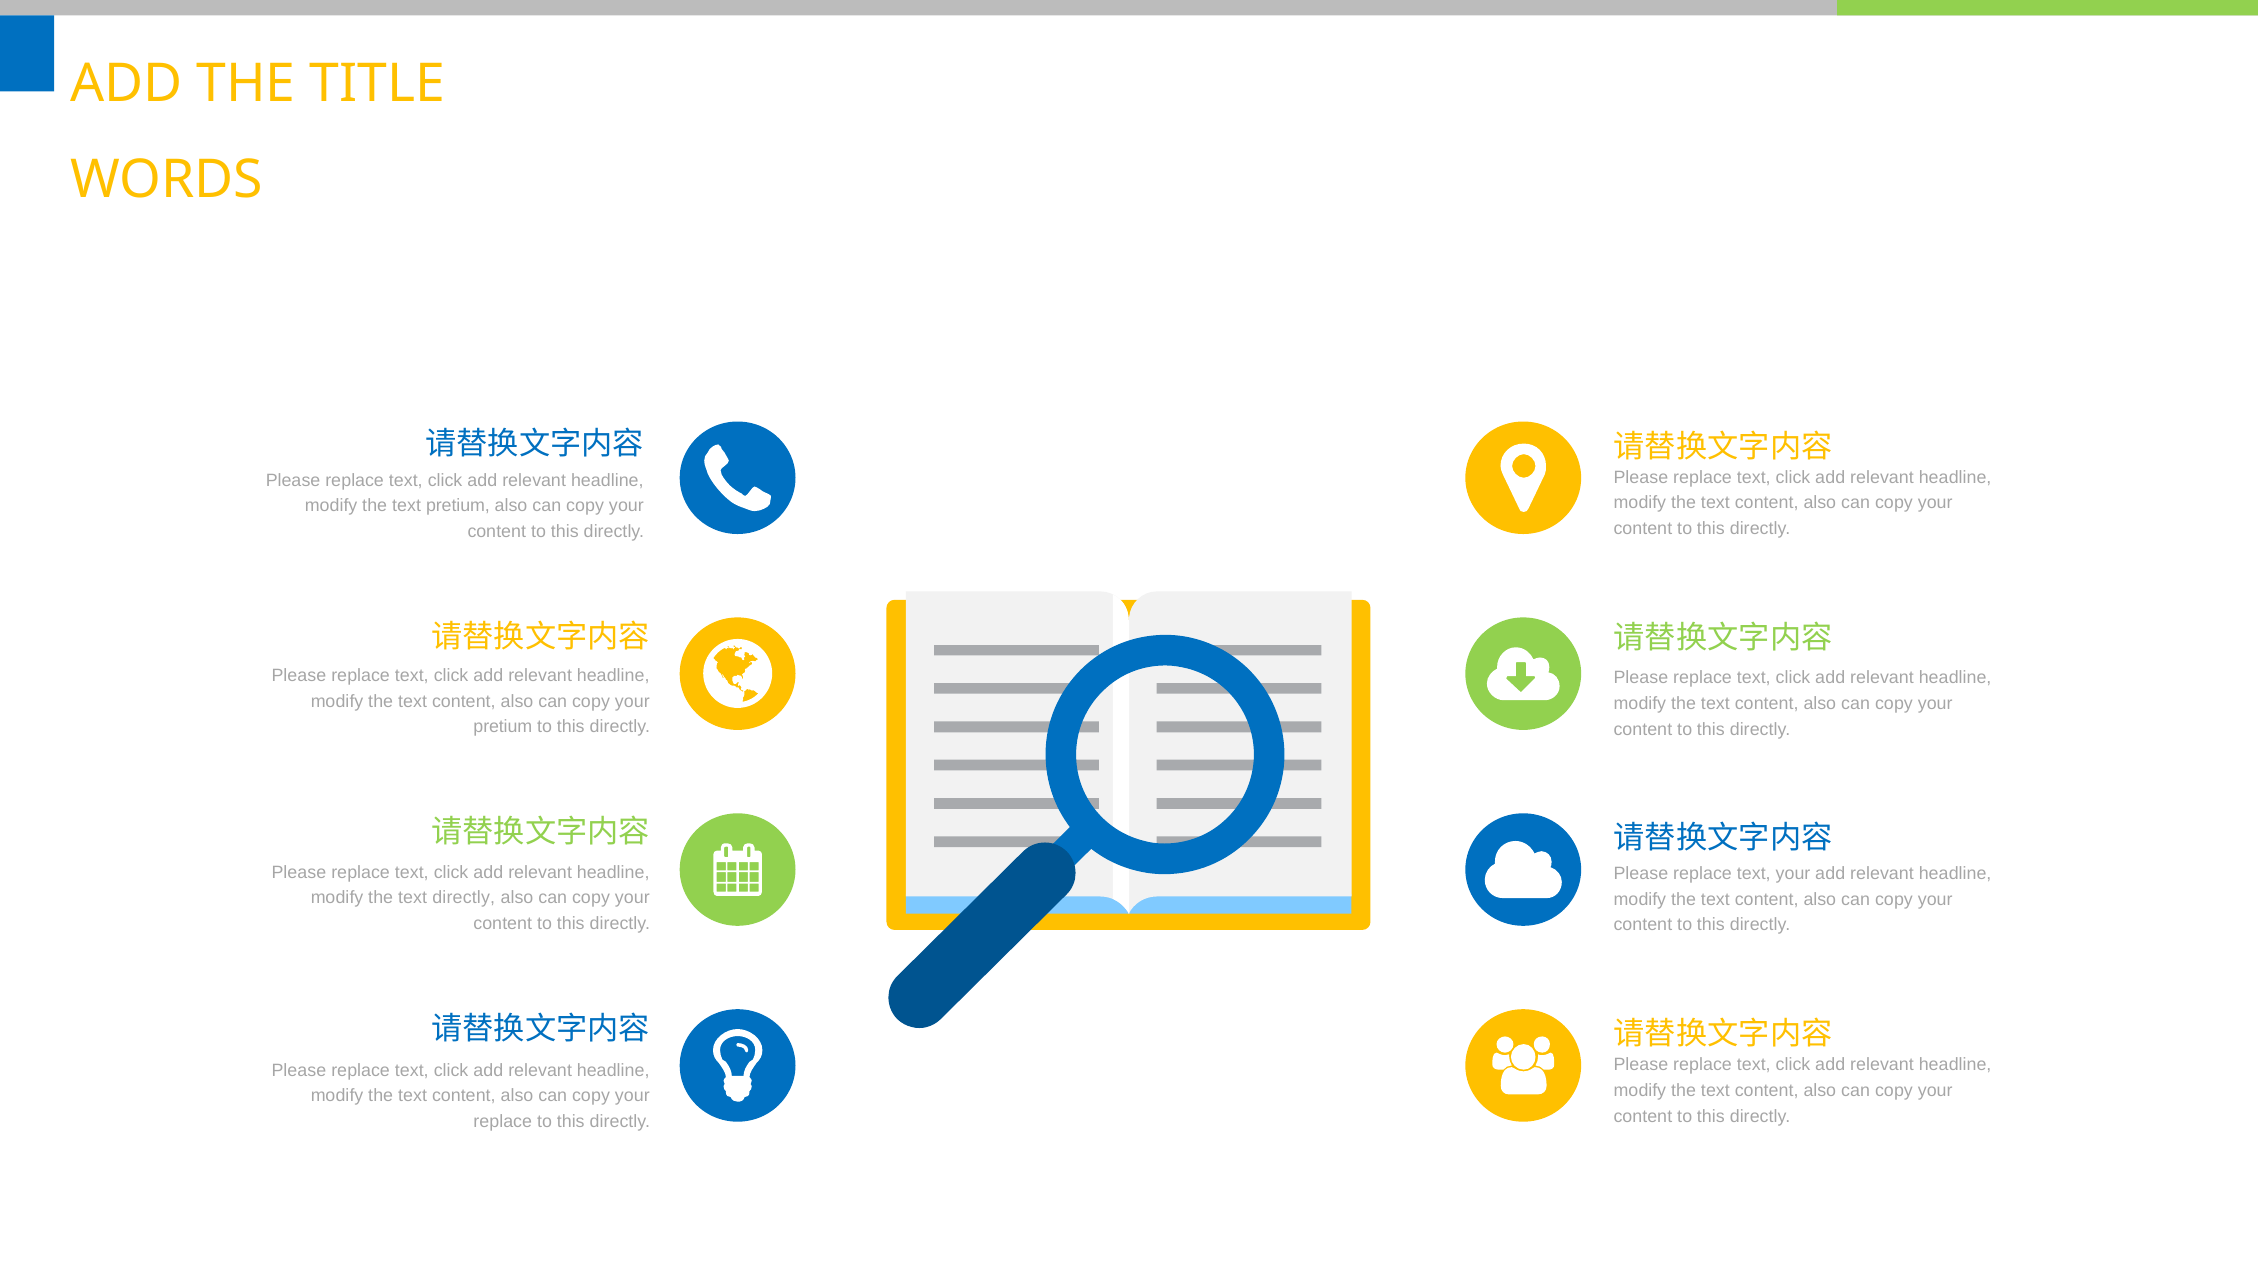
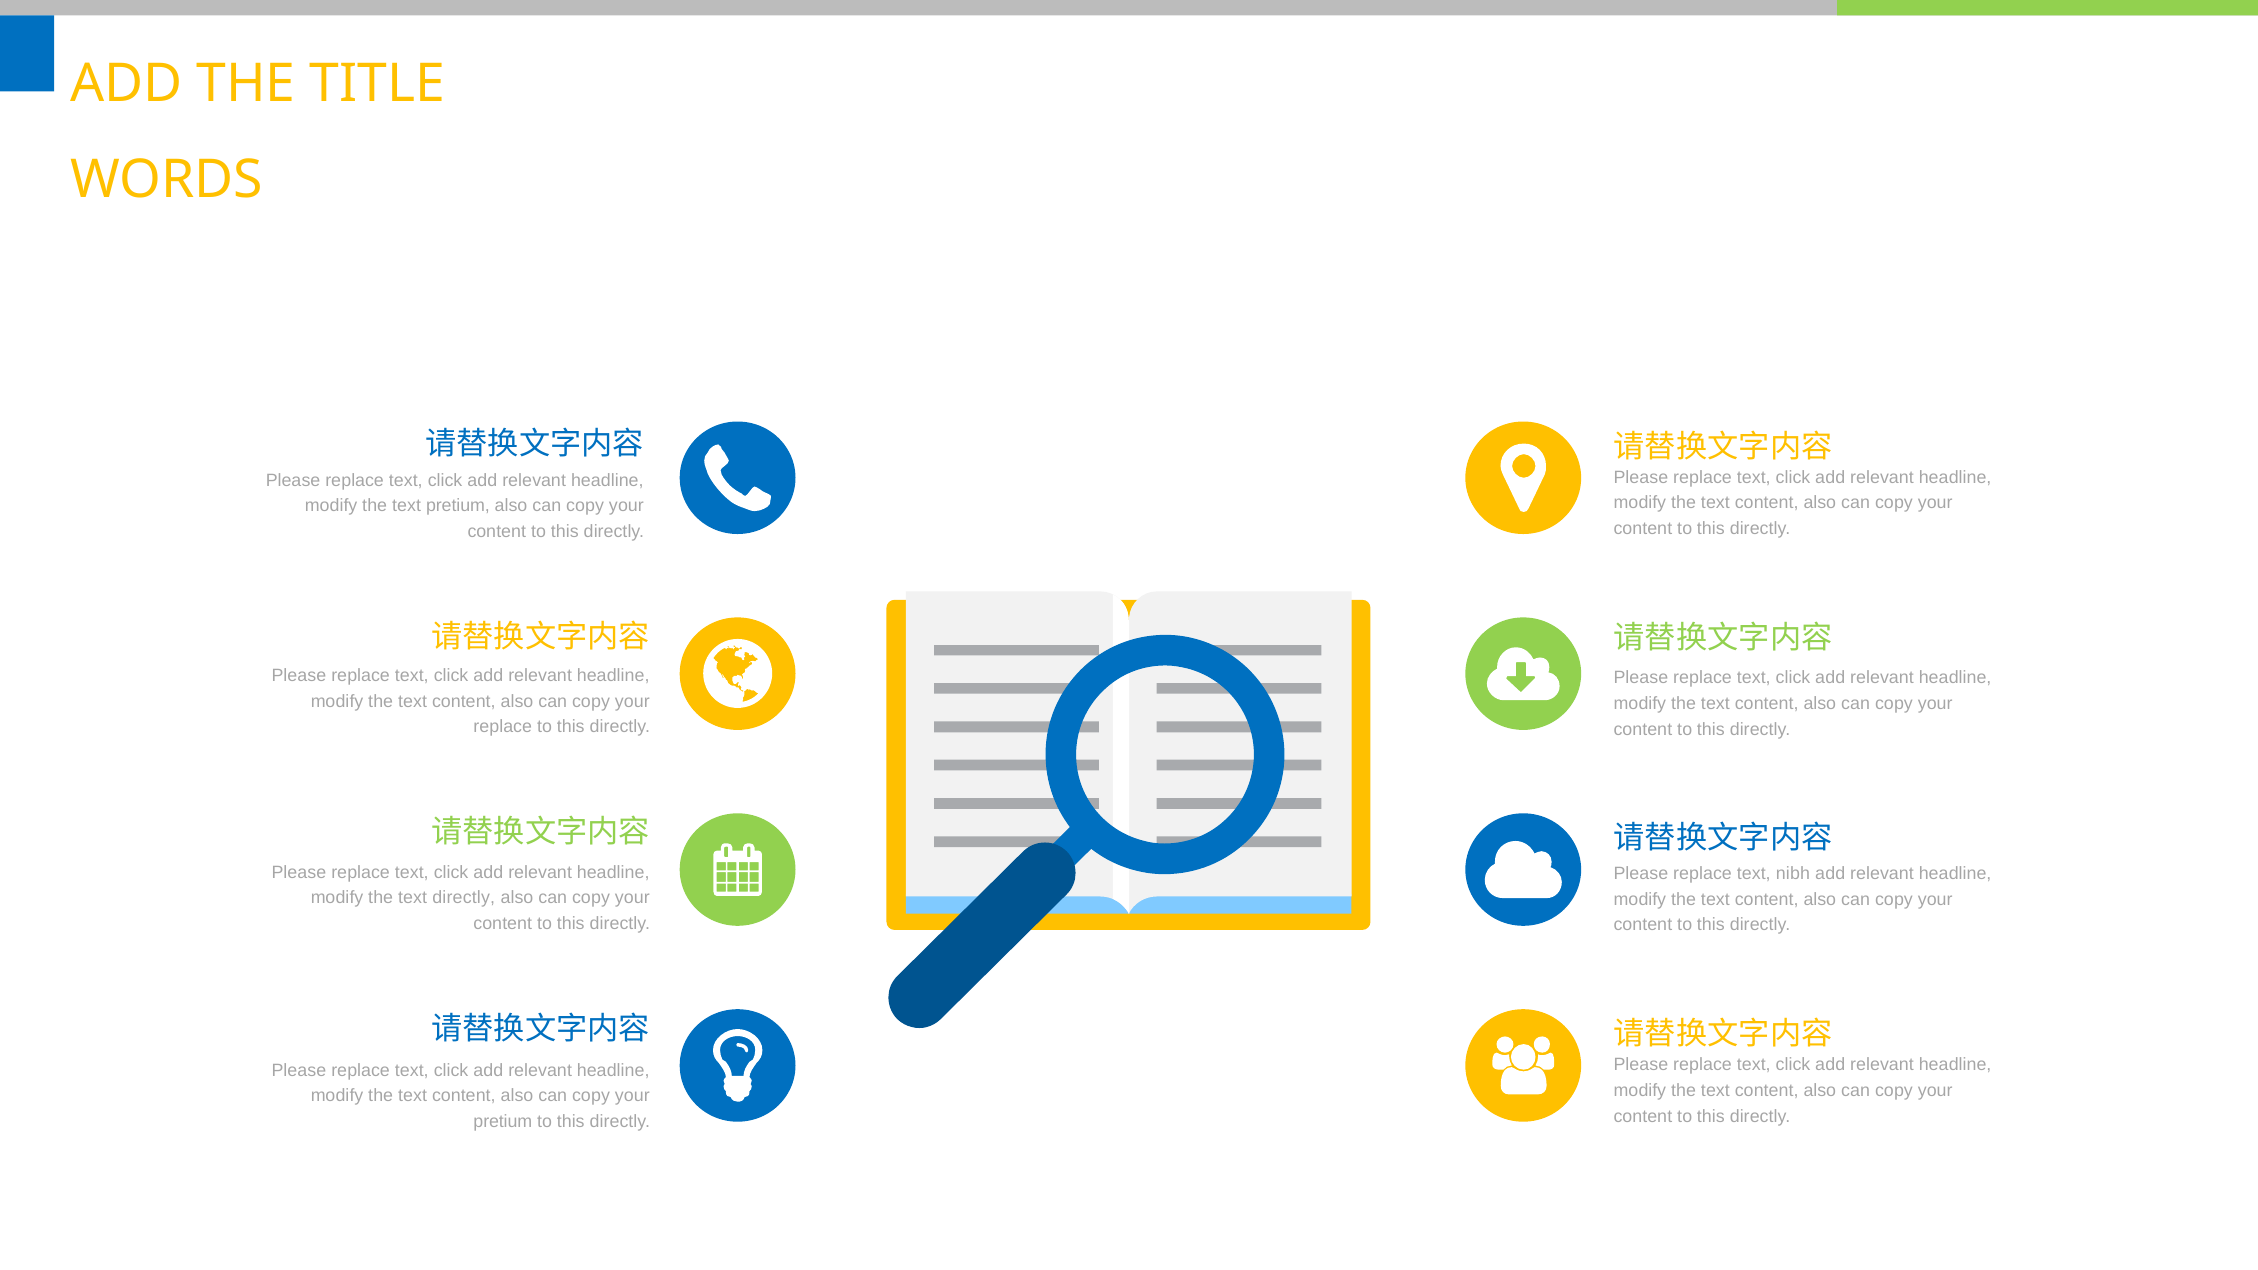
pretium at (503, 727): pretium -> replace
text your: your -> nibh
replace at (503, 1122): replace -> pretium
